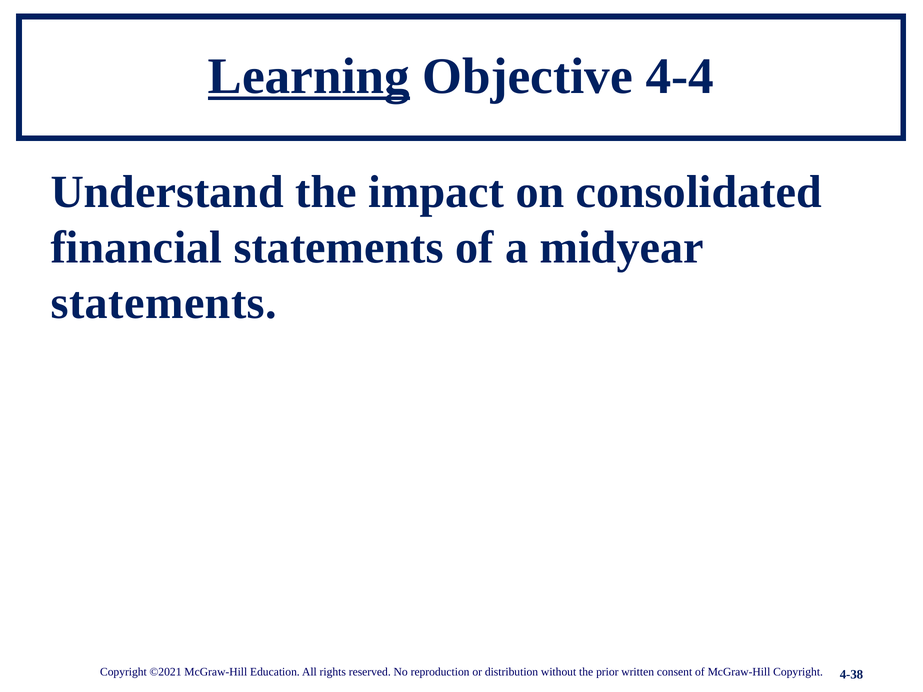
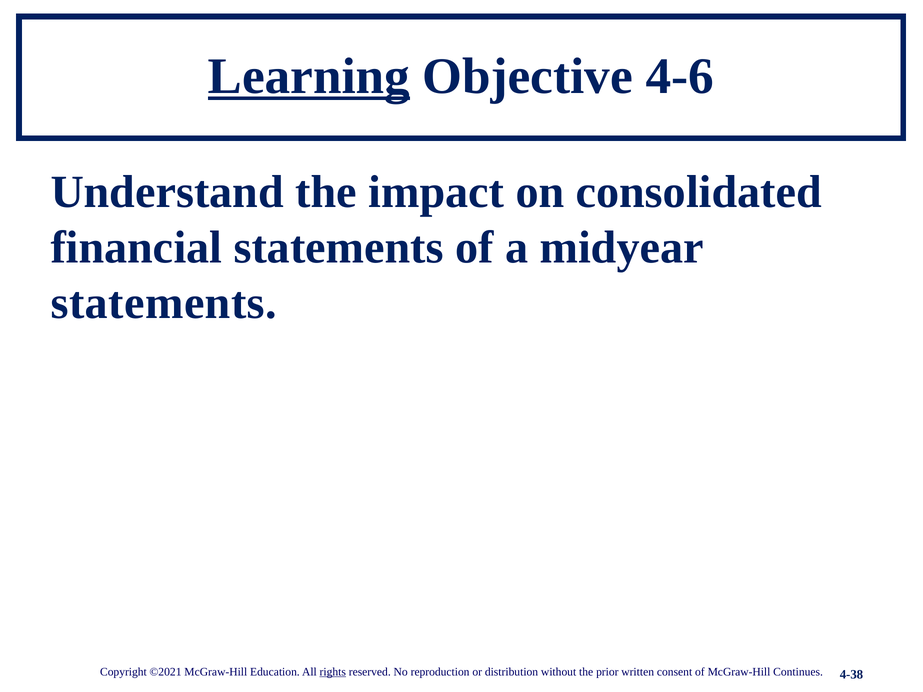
4-4: 4-4 -> 4-6
rights underline: none -> present
McGraw-Hill Copyright: Copyright -> Continues
